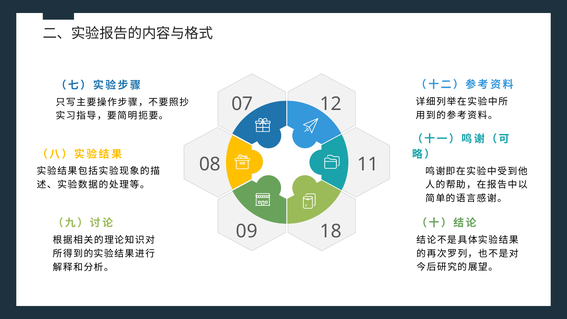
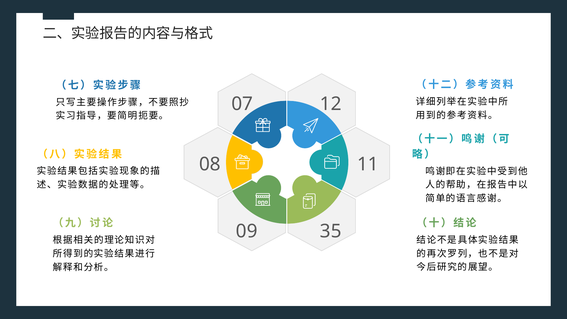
18: 18 -> 35
